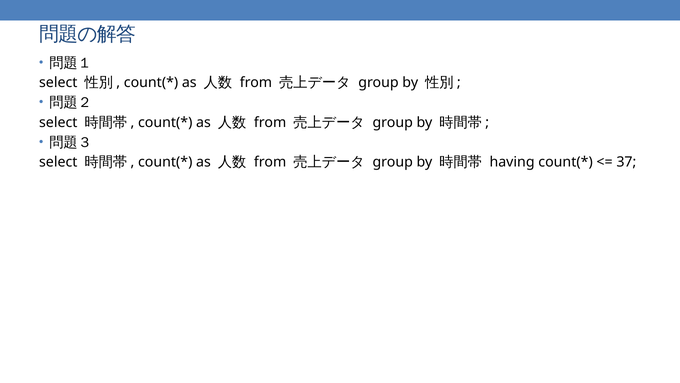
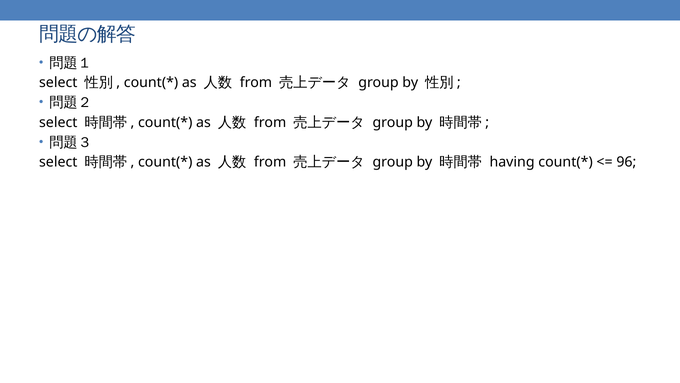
37: 37 -> 96
